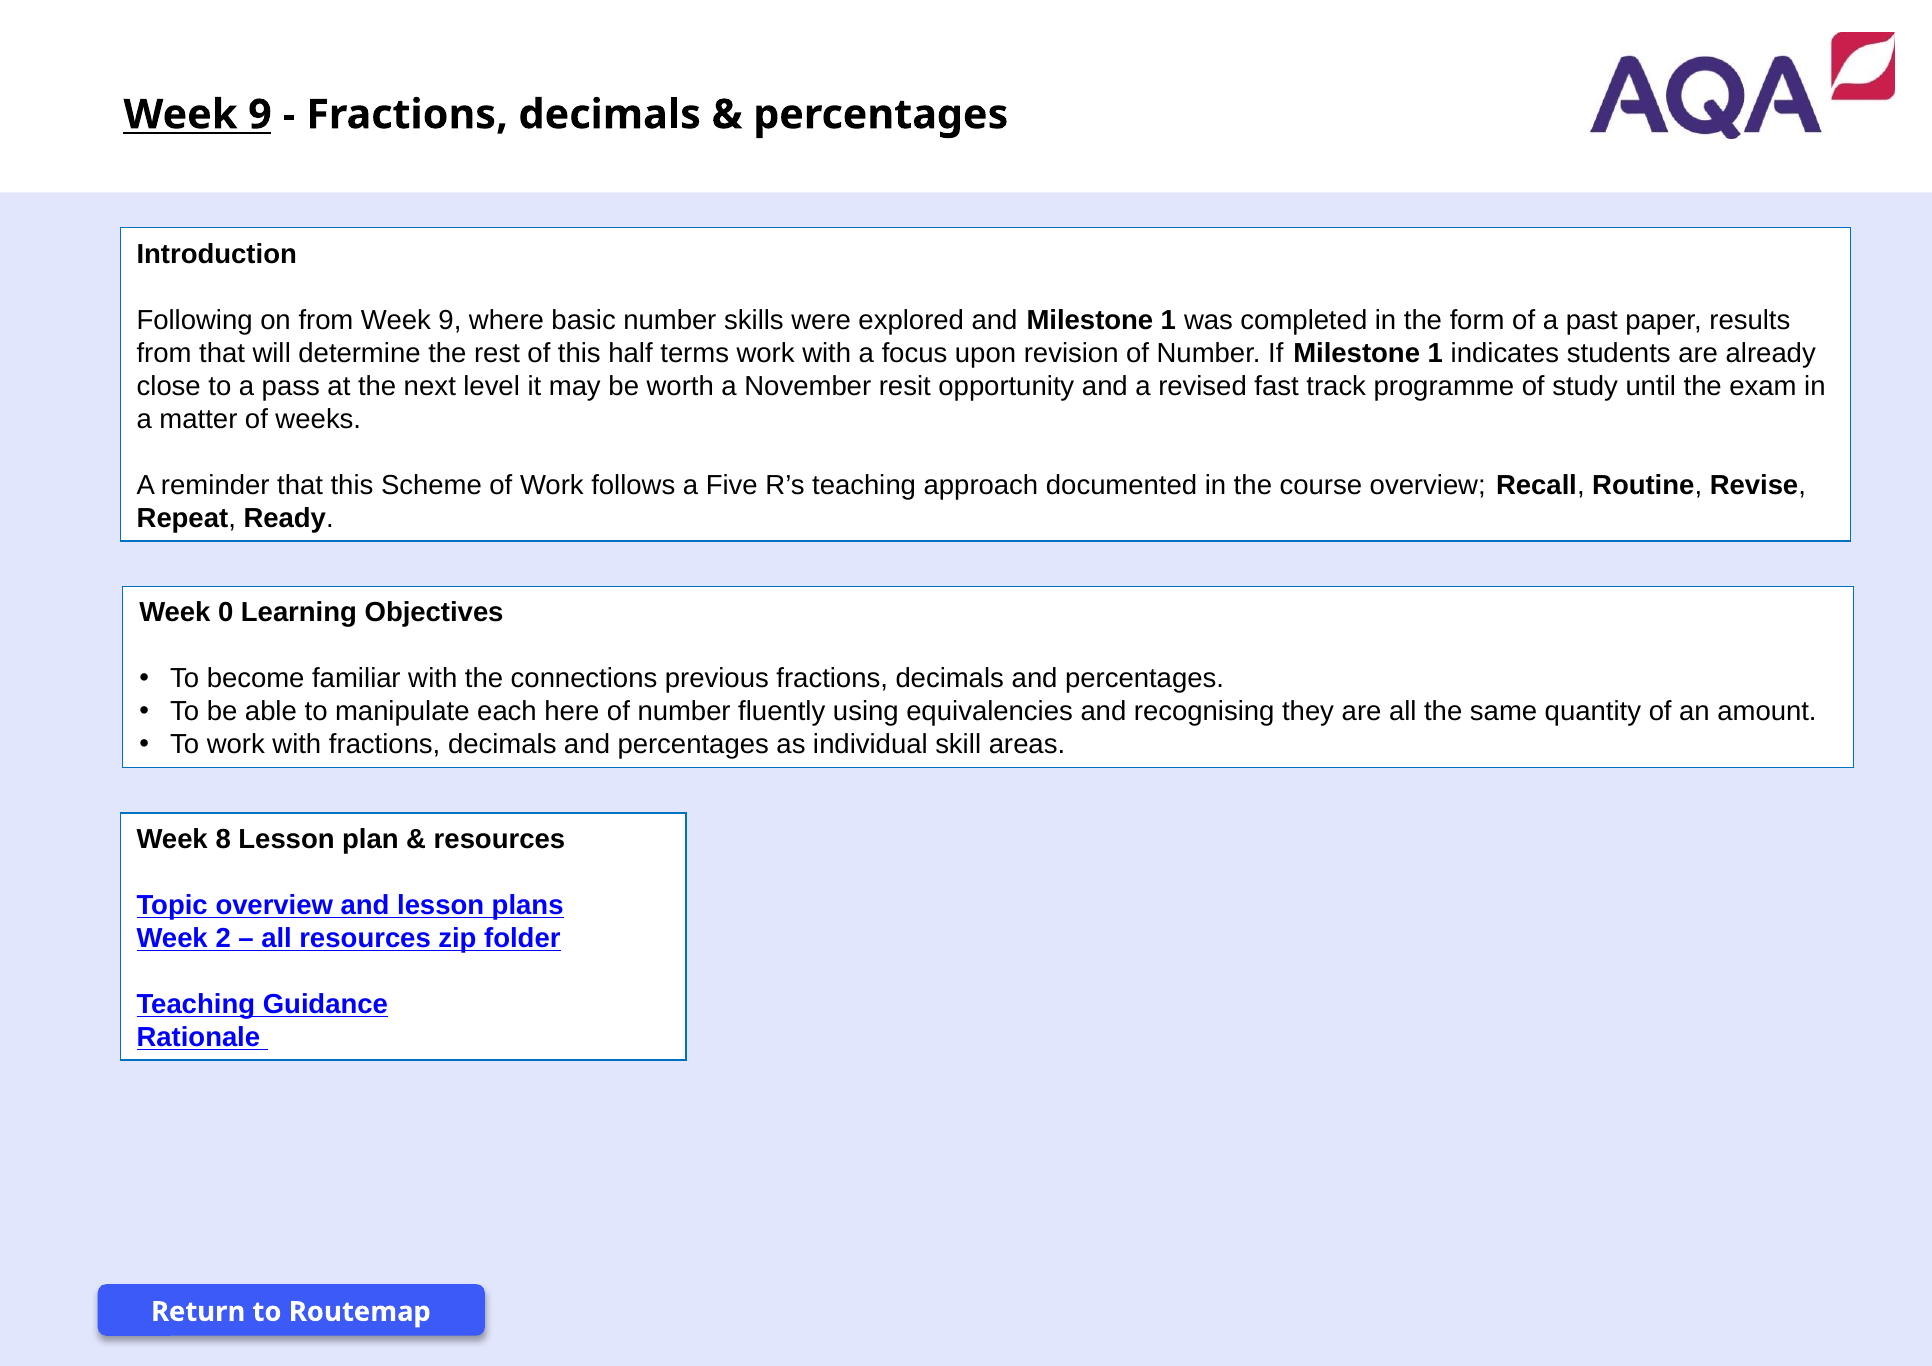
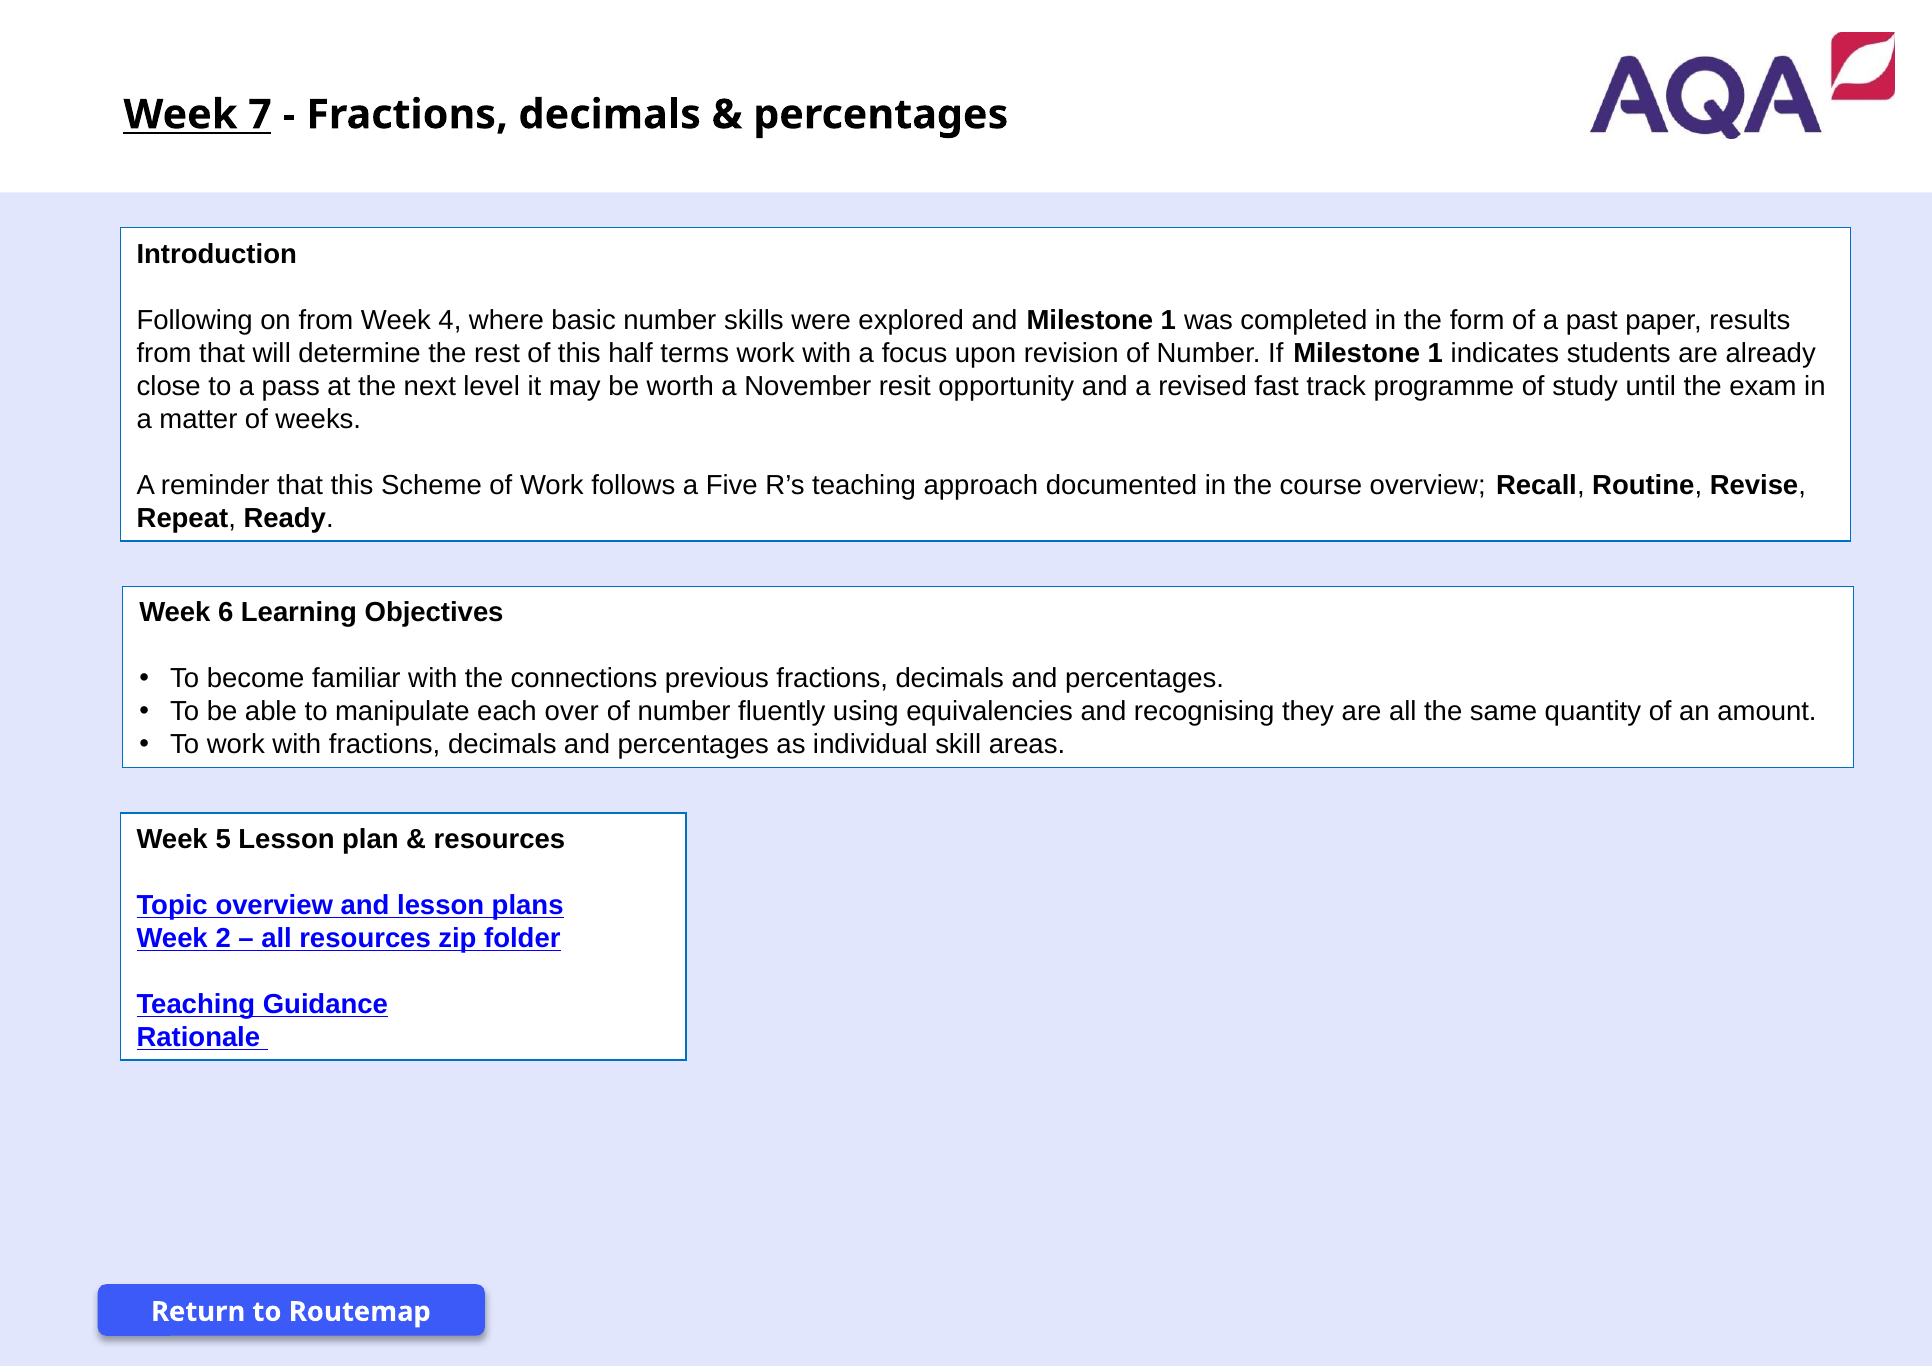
9 at (260, 115): 9 -> 7
from Week 9: 9 -> 4
0: 0 -> 6
here: here -> over
8: 8 -> 5
